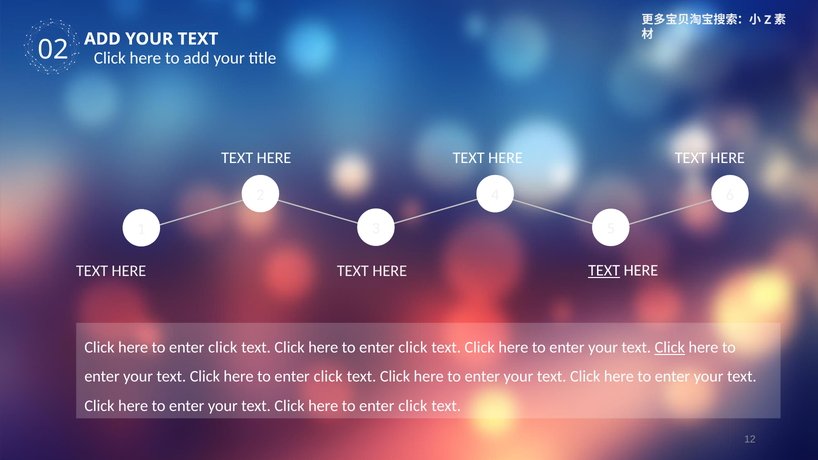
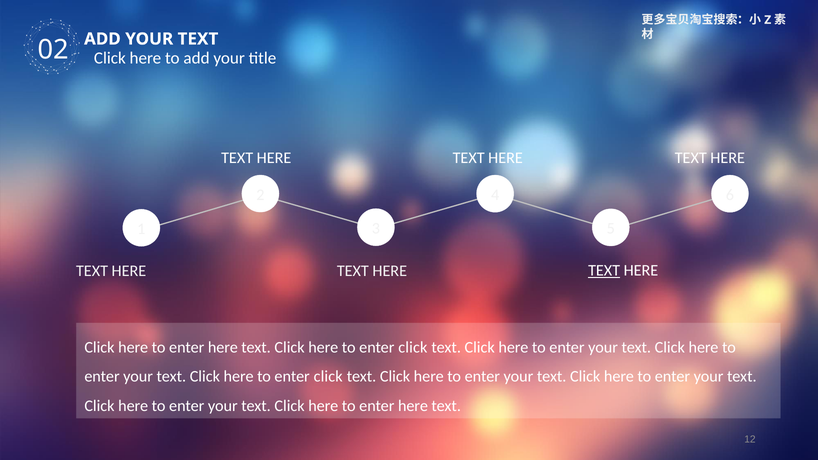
click at (223, 347): click -> here
Click at (670, 347) underline: present -> none
click at (413, 406): click -> here
